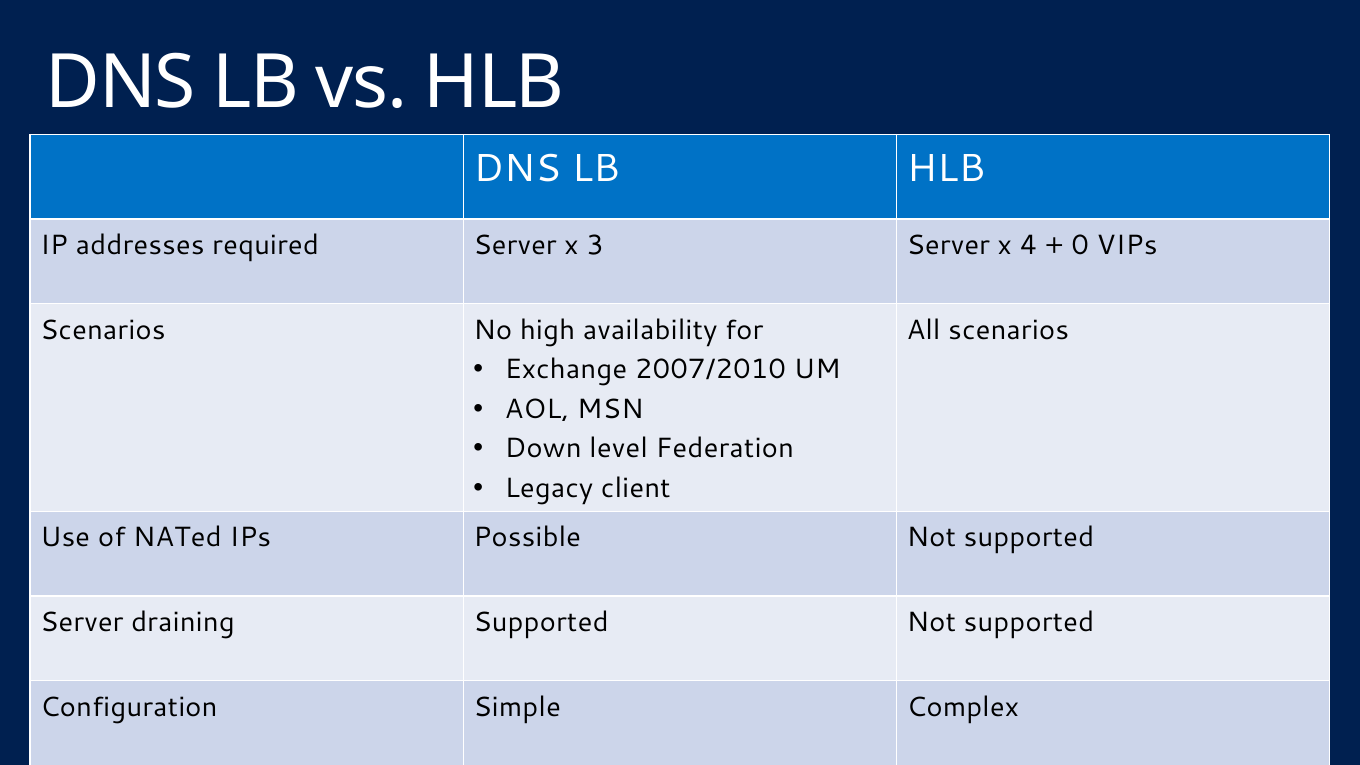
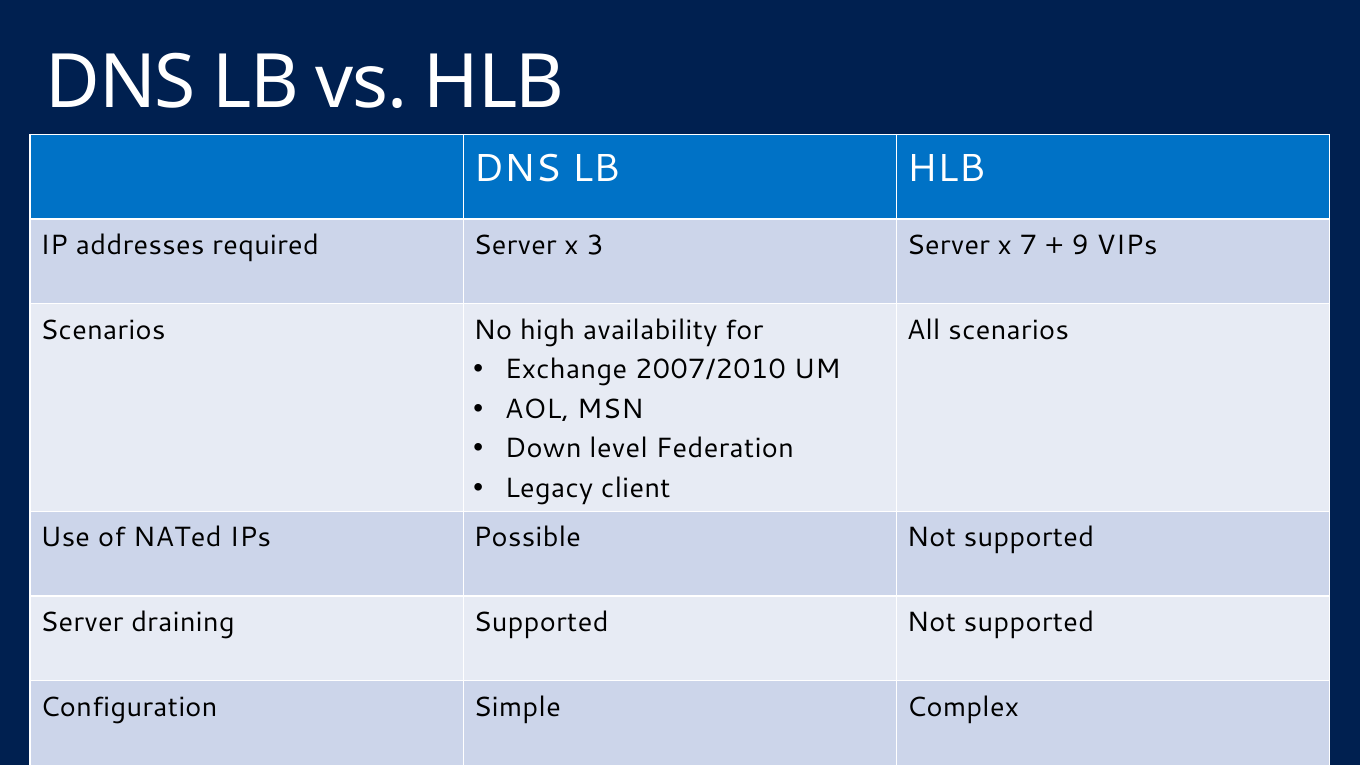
4: 4 -> 7
0: 0 -> 9
